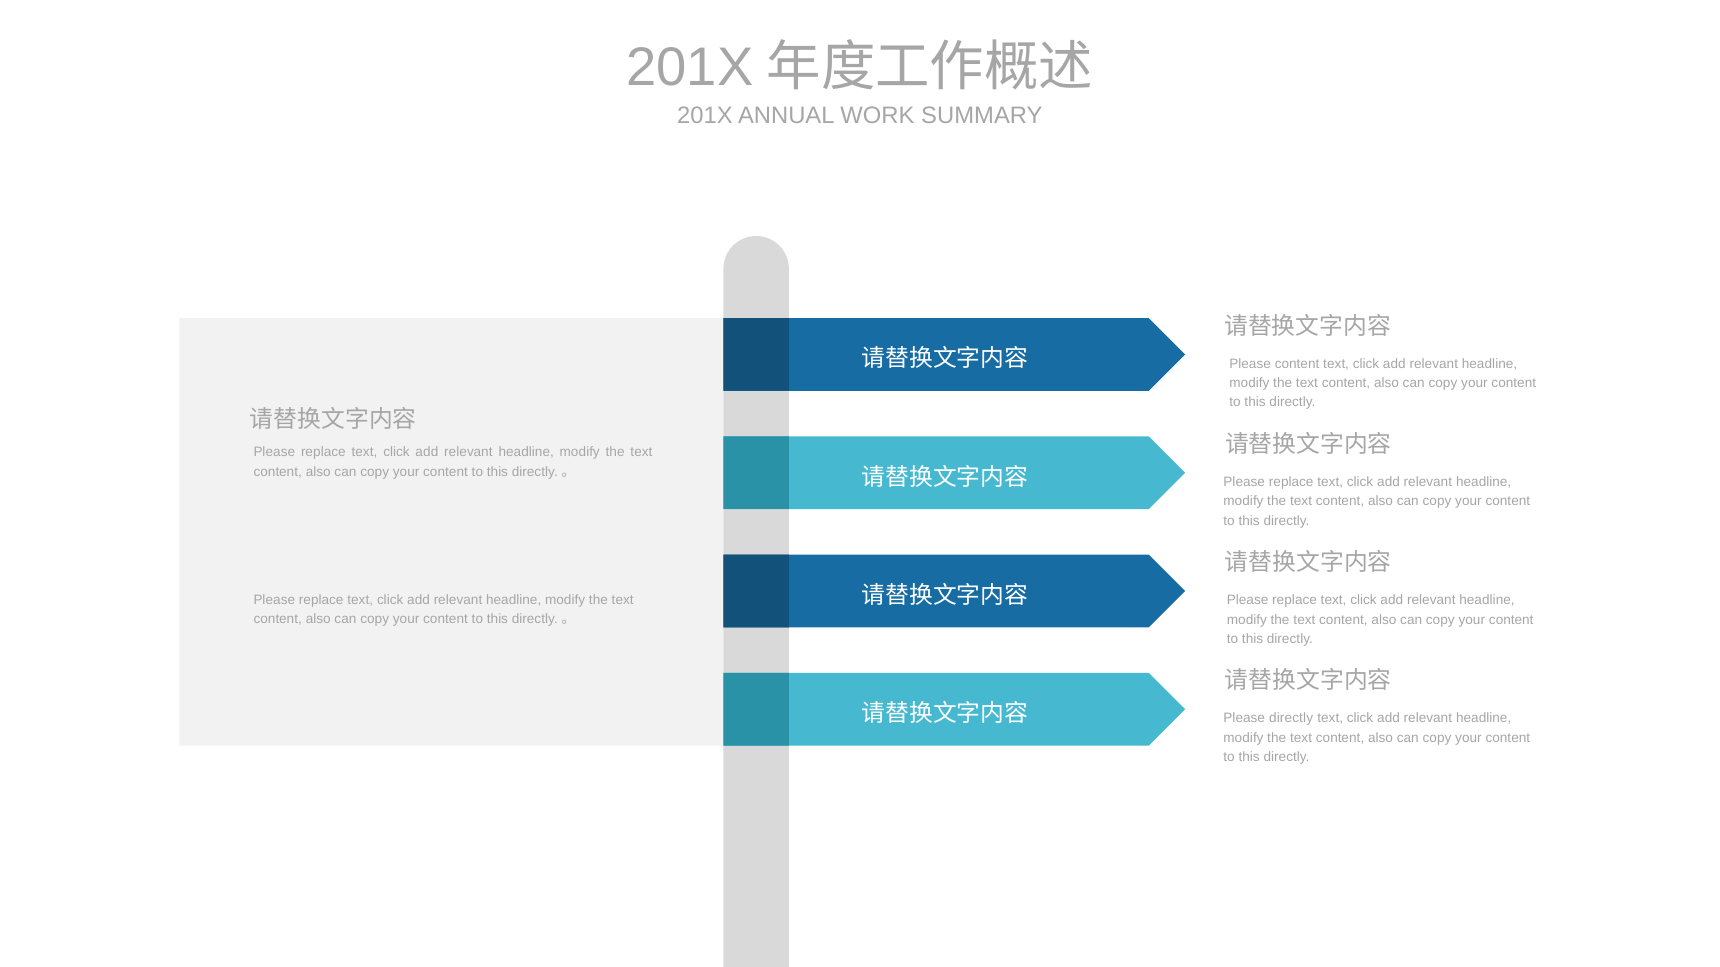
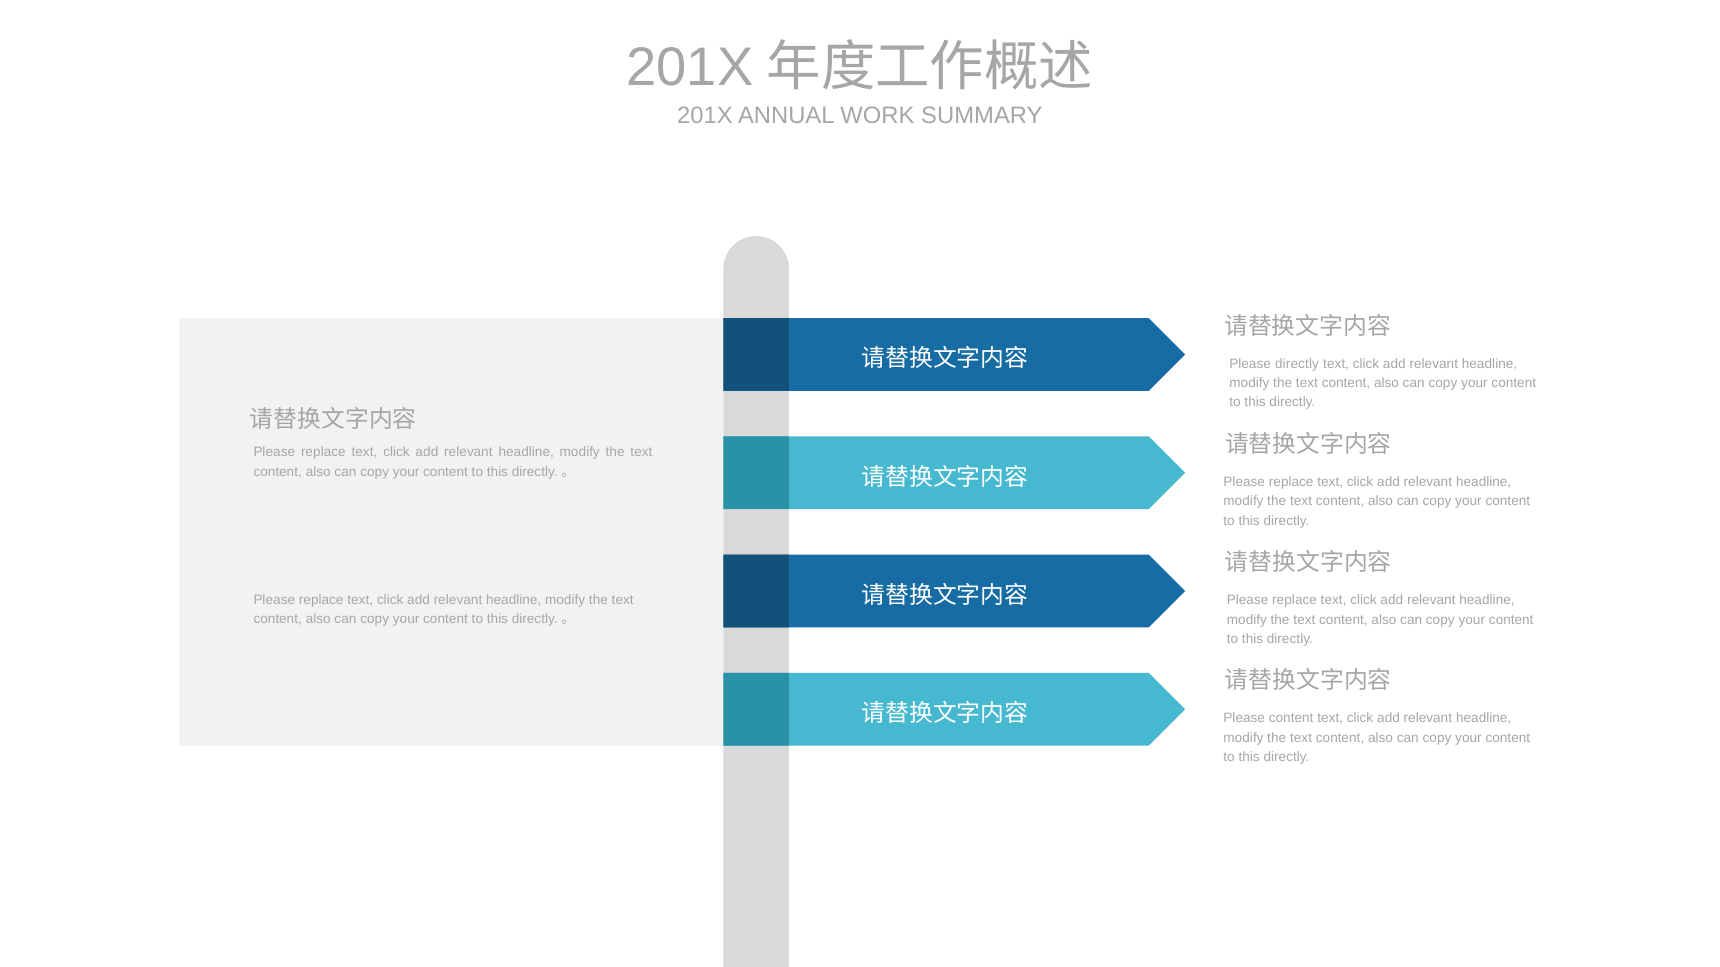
Please content: content -> directly
Please directly: directly -> content
